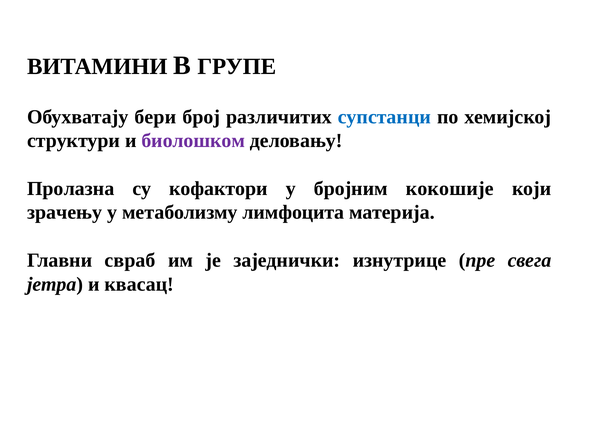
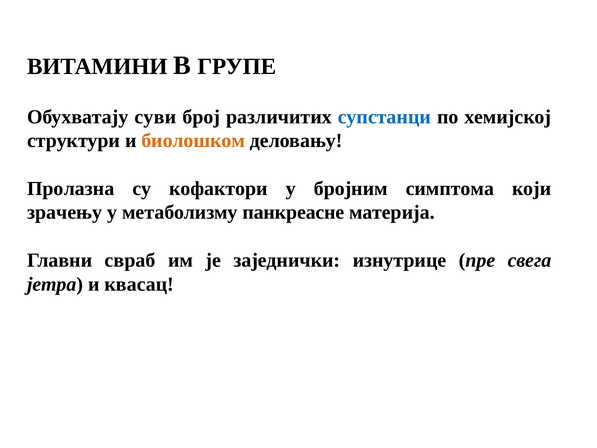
бери: бери -> суви
биолошком colour: purple -> orange
кокошије: кокошије -> симптома
лимфоцита: лимфоцита -> панкреасне
